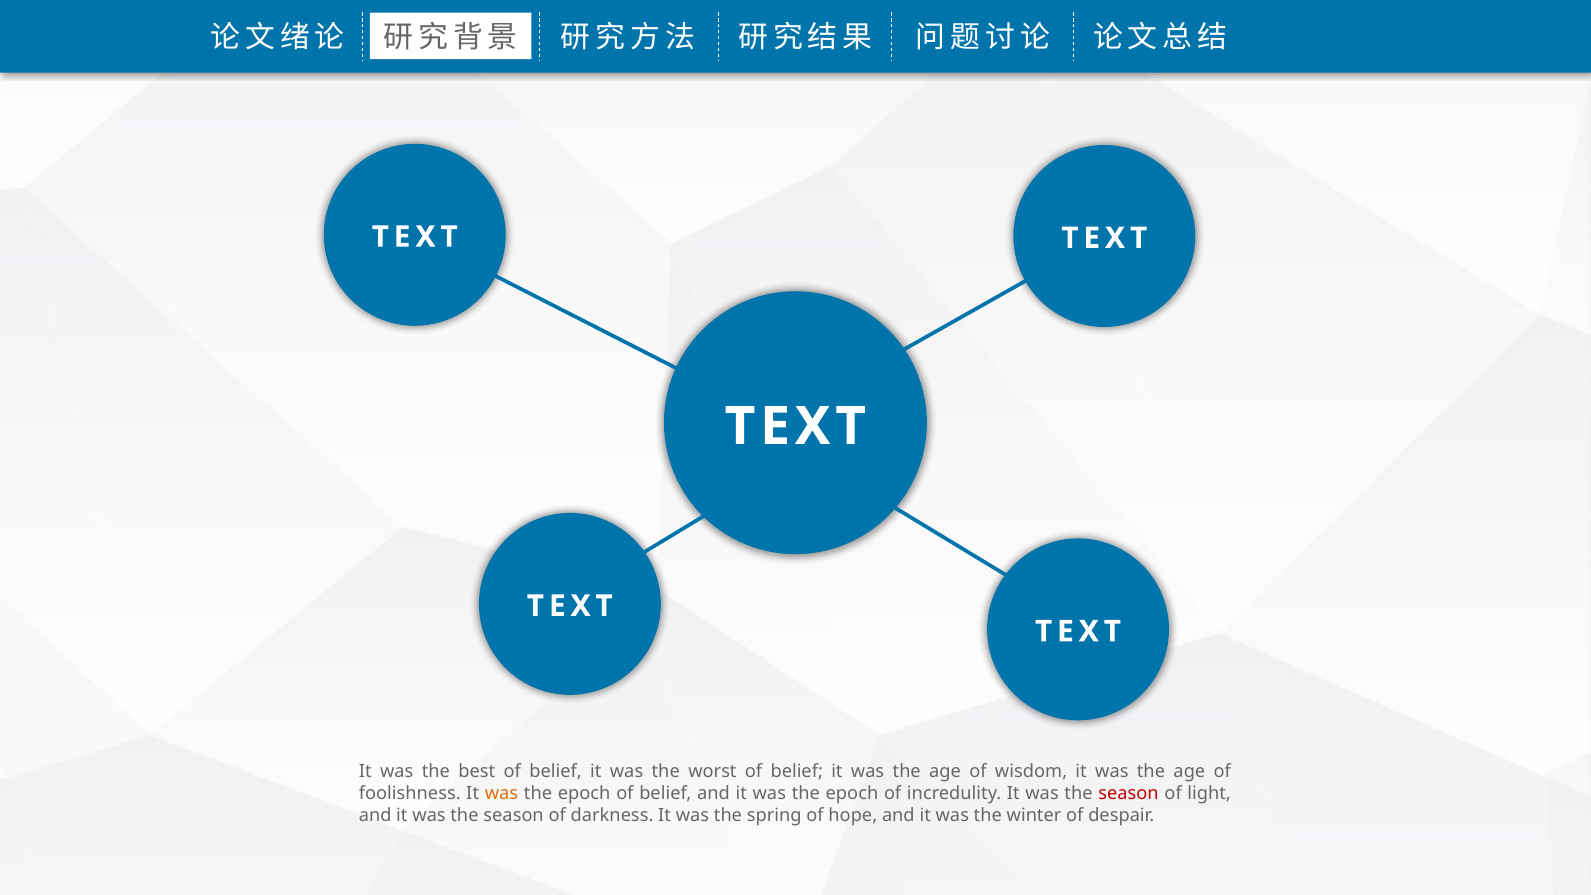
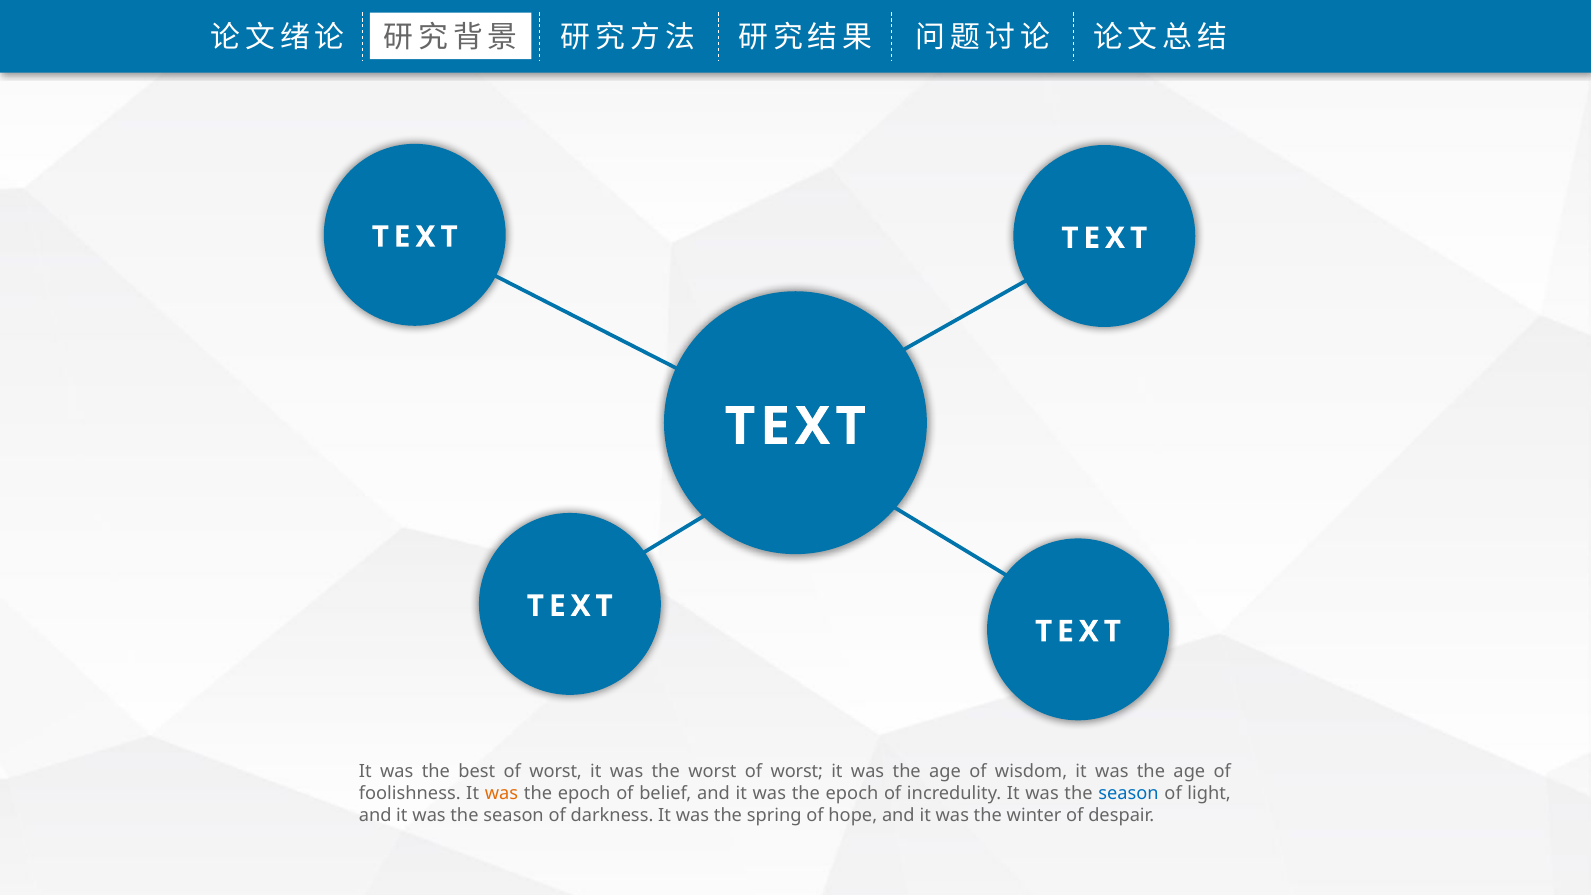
best of belief: belief -> worst
worst of belief: belief -> worst
season at (1129, 794) colour: red -> blue
